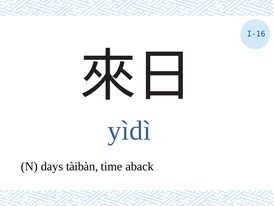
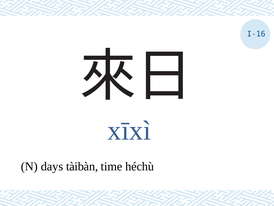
yìdì: yìdì -> xīxì
aback: aback -> héchù
